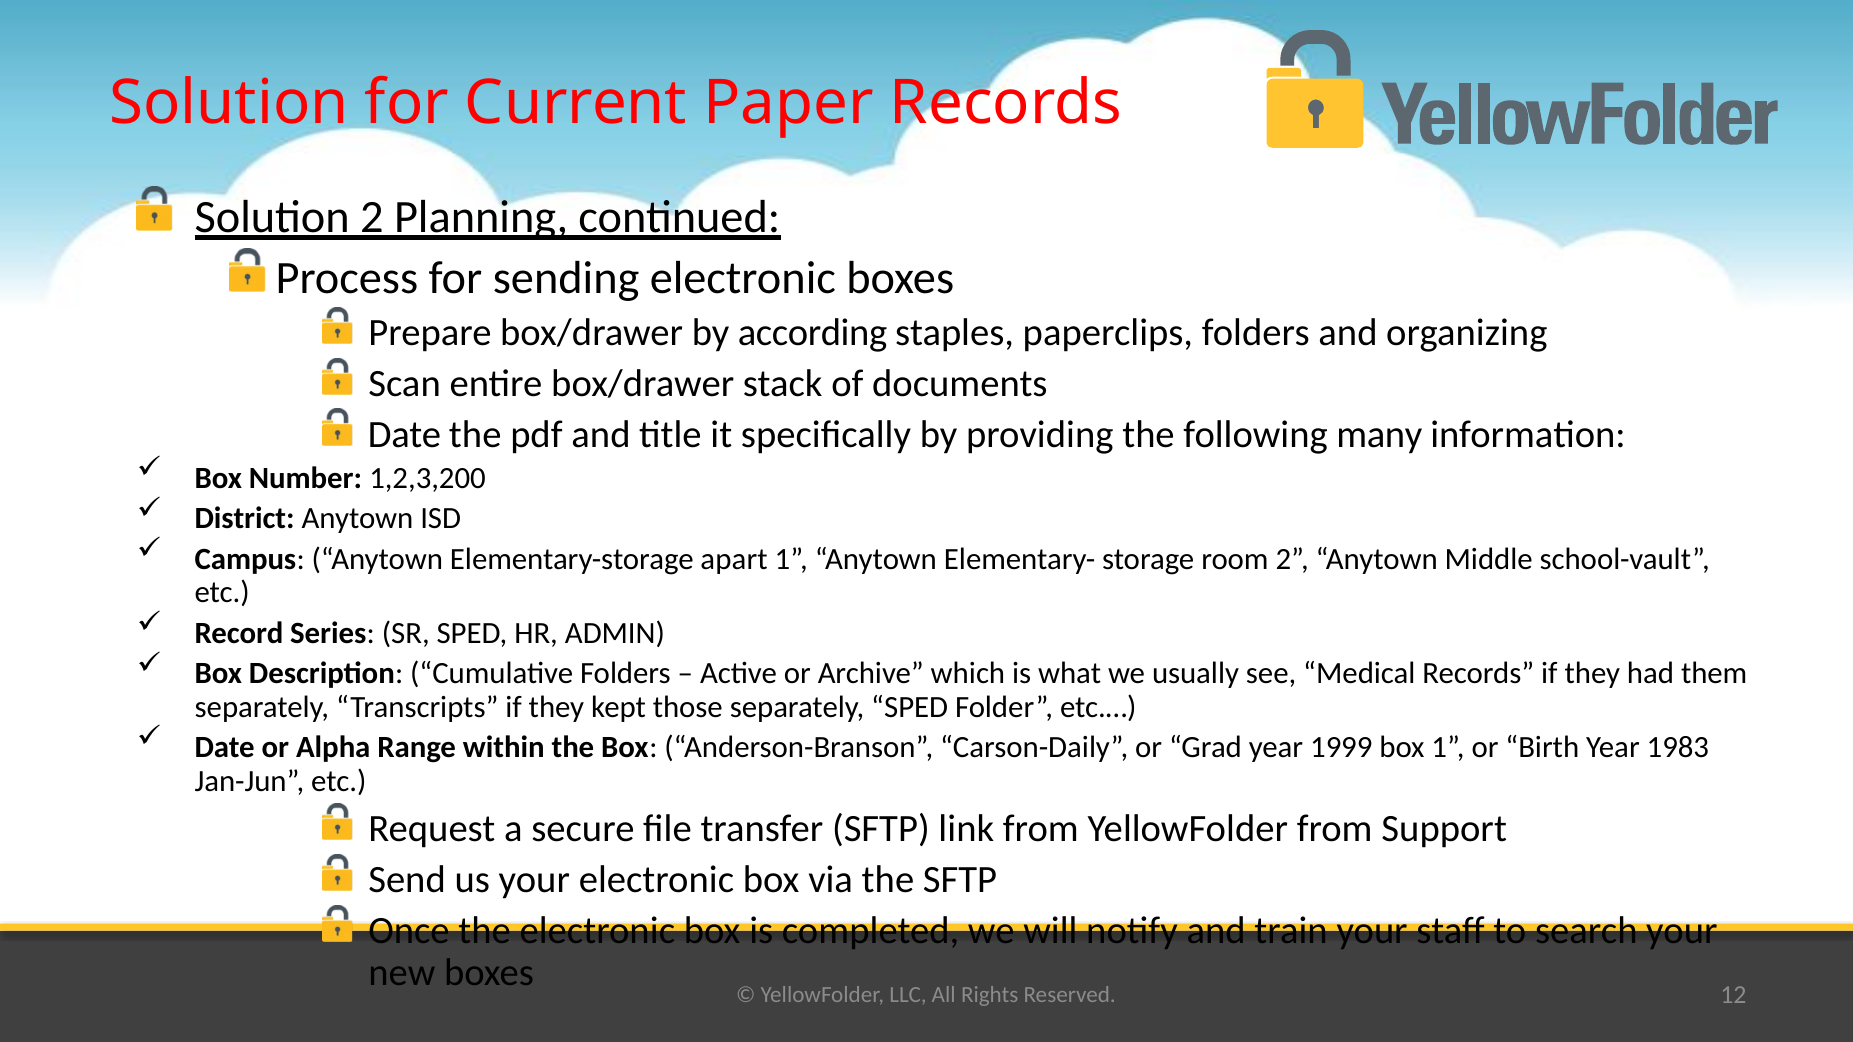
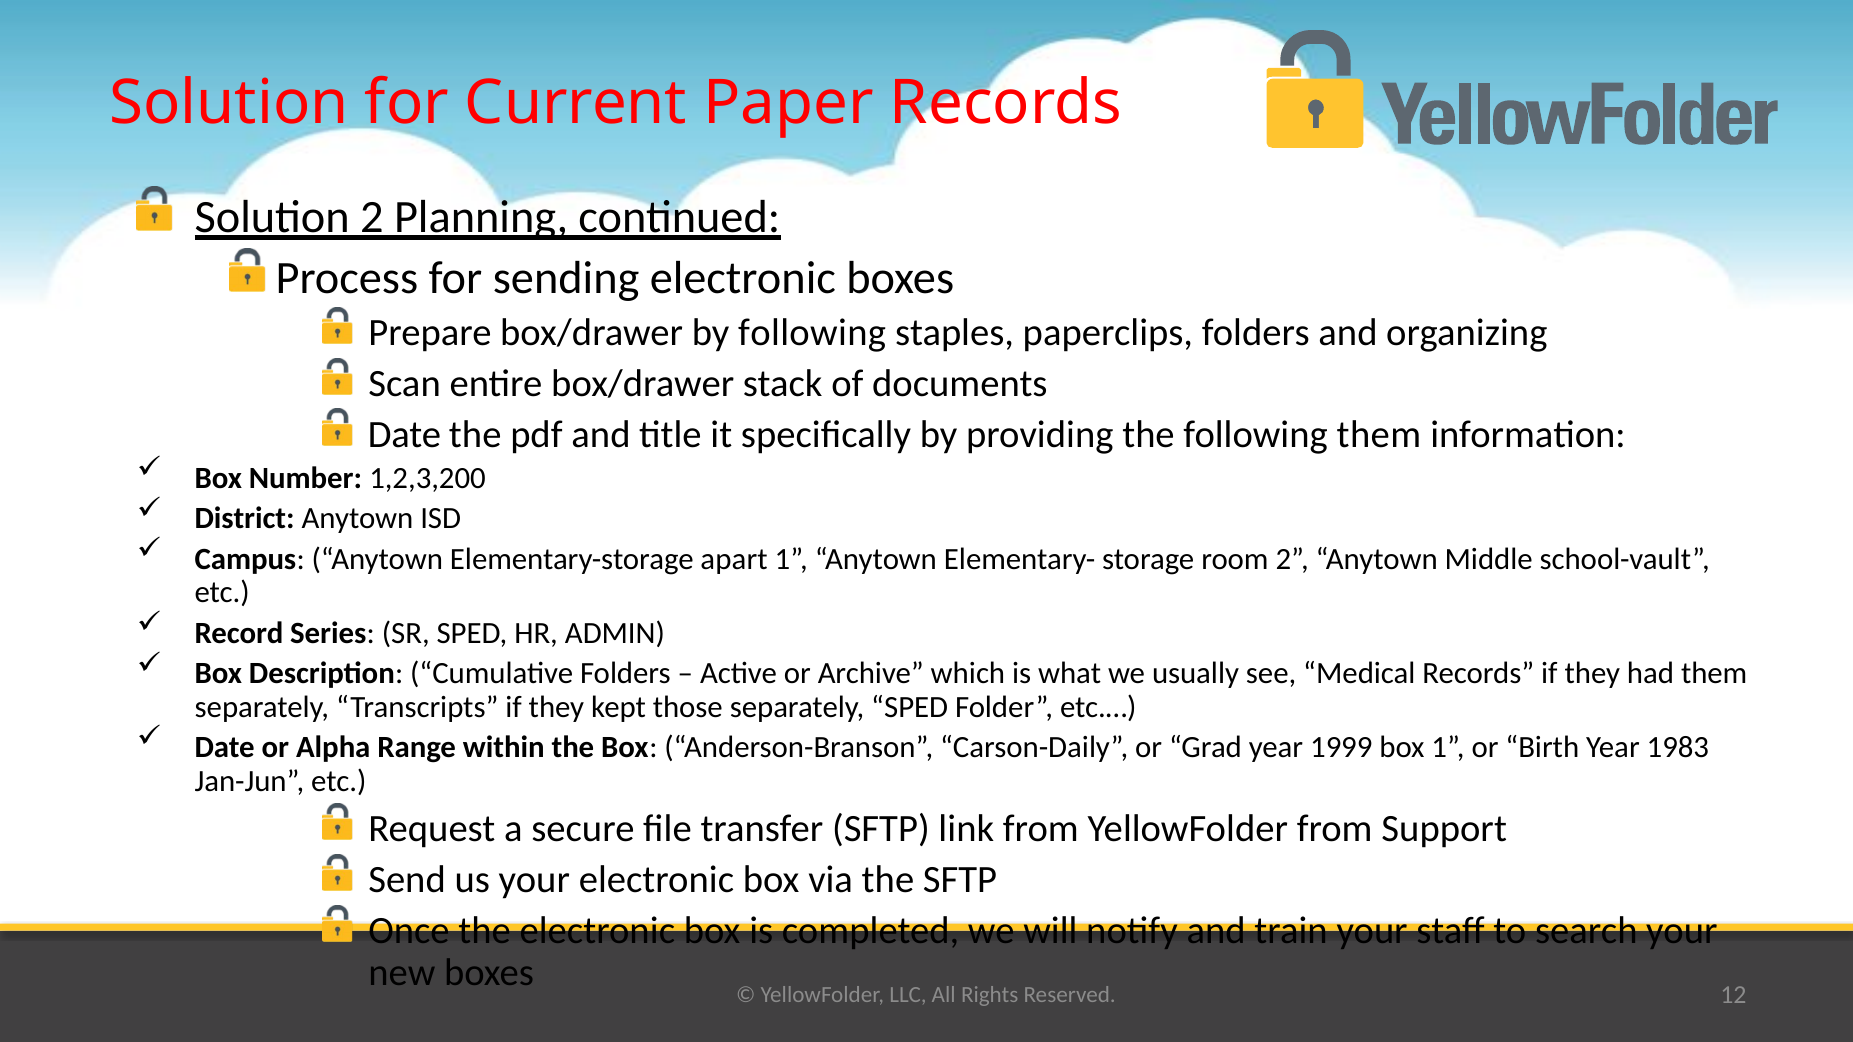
by according: according -> following
following many: many -> them
